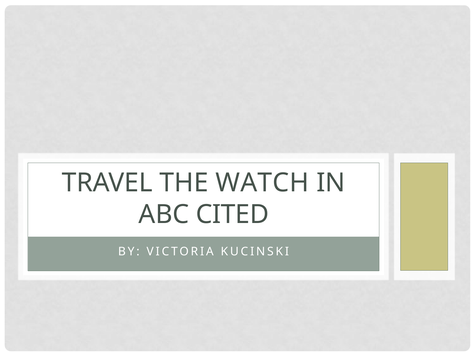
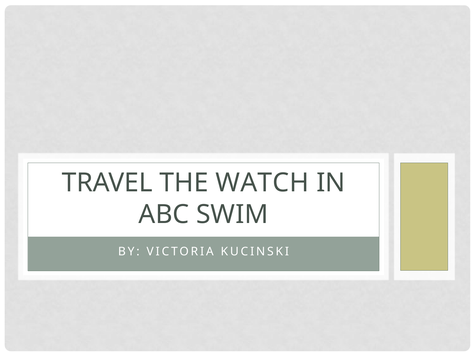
CITED: CITED -> SWIM
